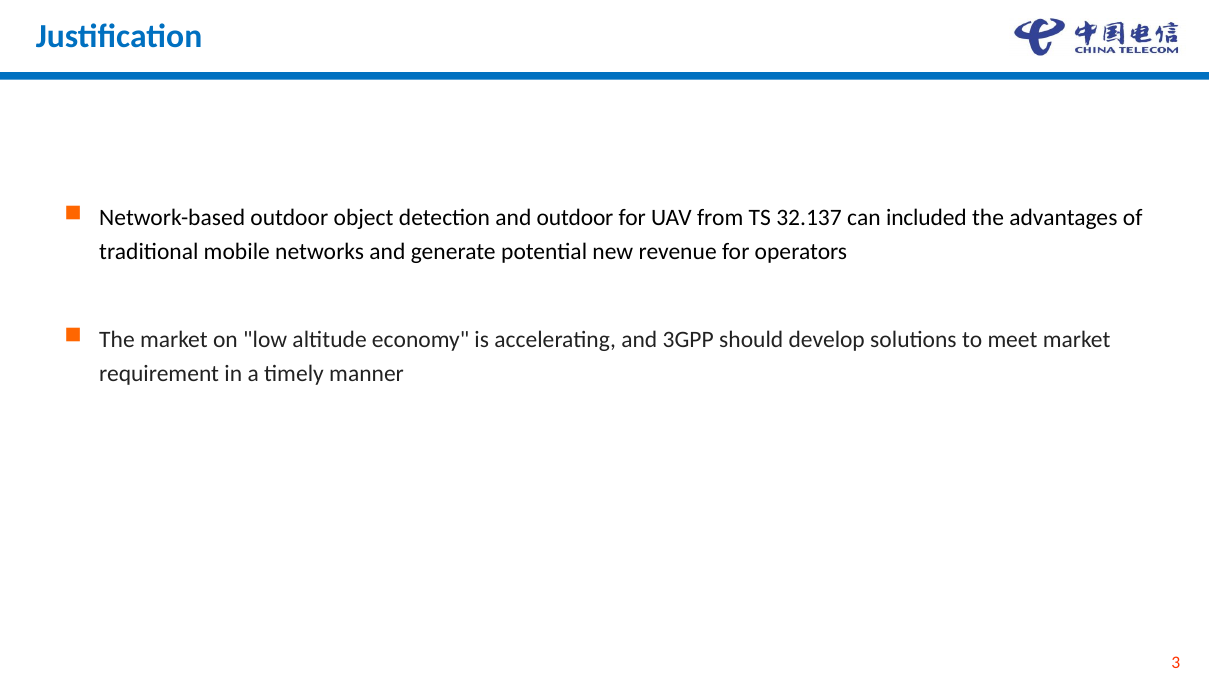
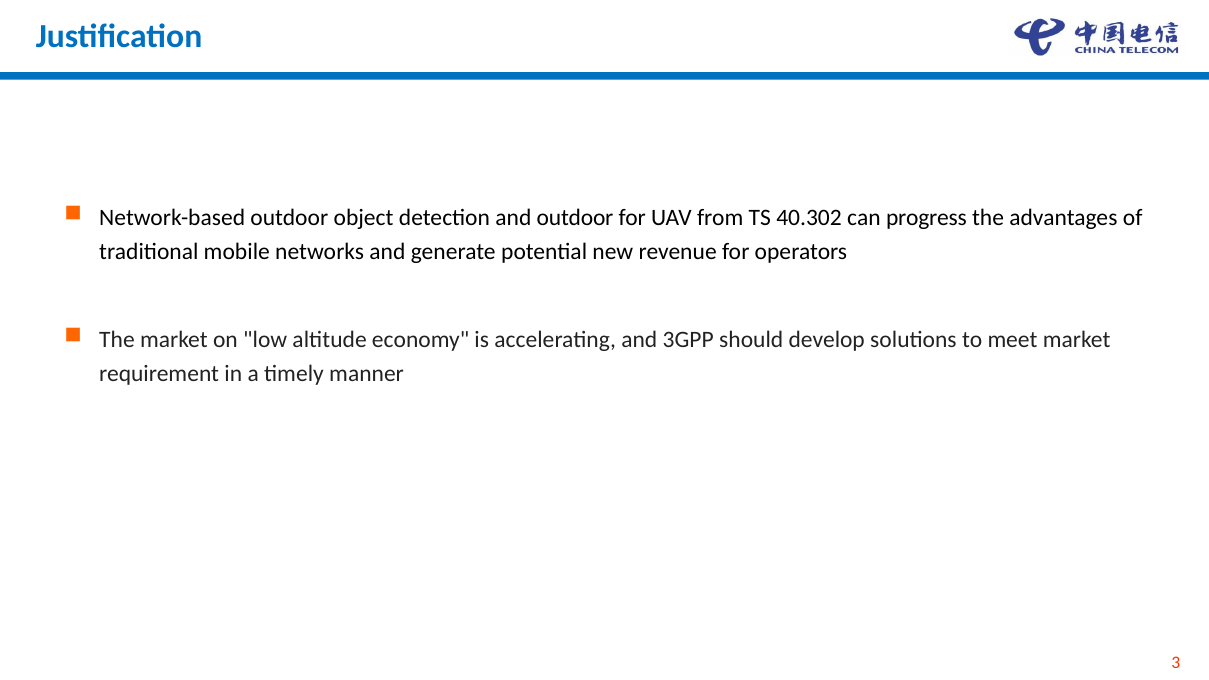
32.137: 32.137 -> 40.302
included: included -> progress
